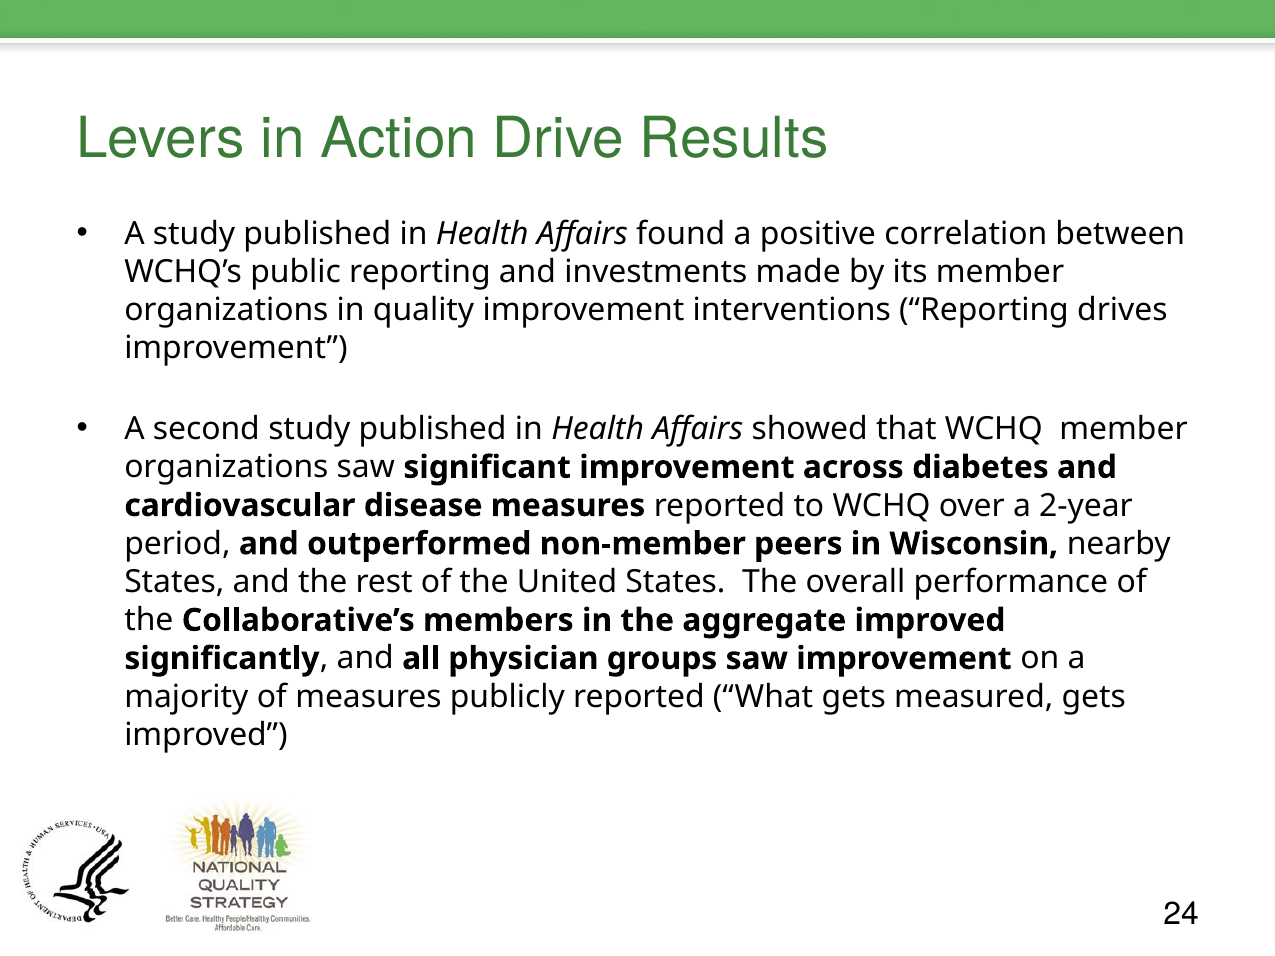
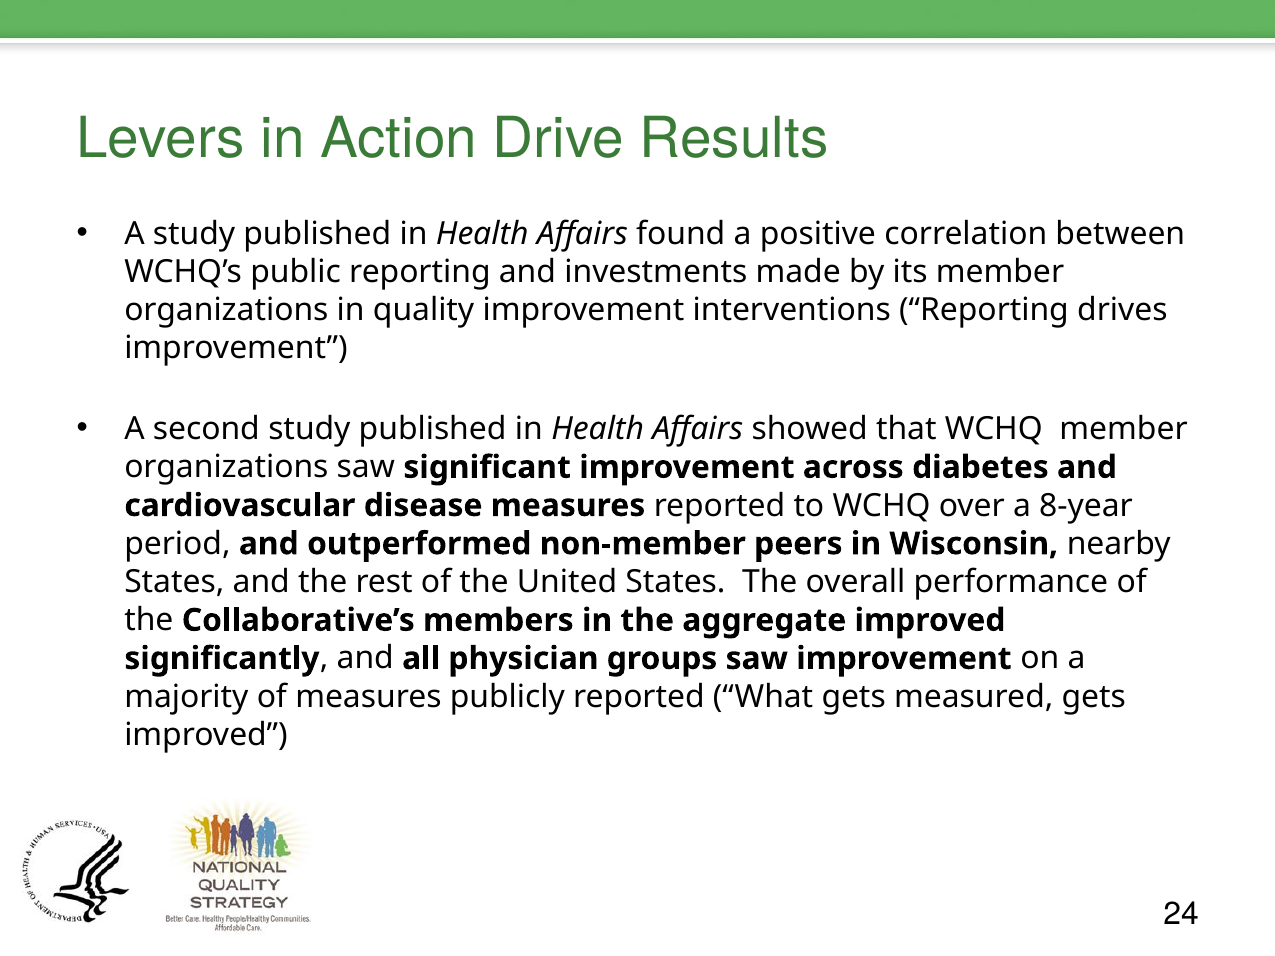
2-year: 2-year -> 8-year
